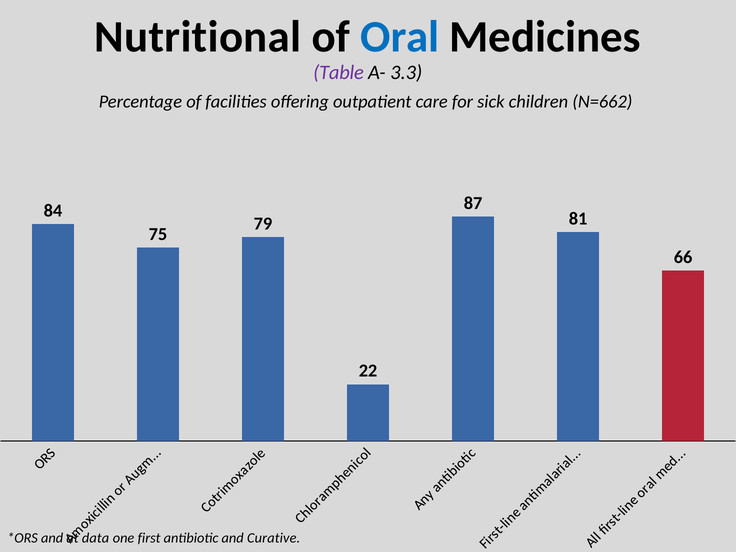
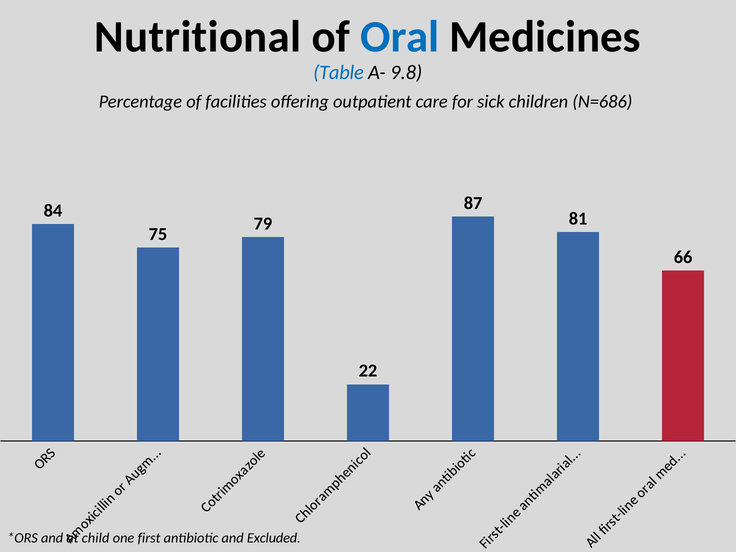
Table colour: purple -> blue
3.3: 3.3 -> 9.8
N=662: N=662 -> N=686
data: data -> child
Curative: Curative -> Excluded
